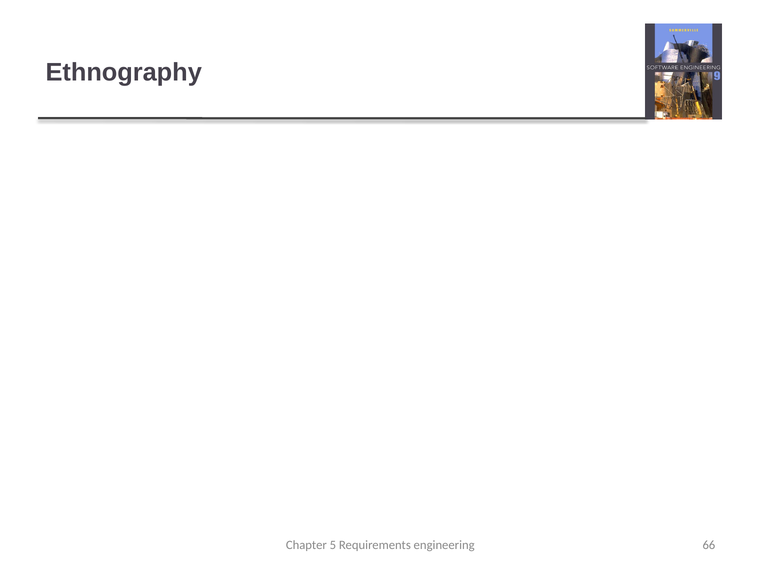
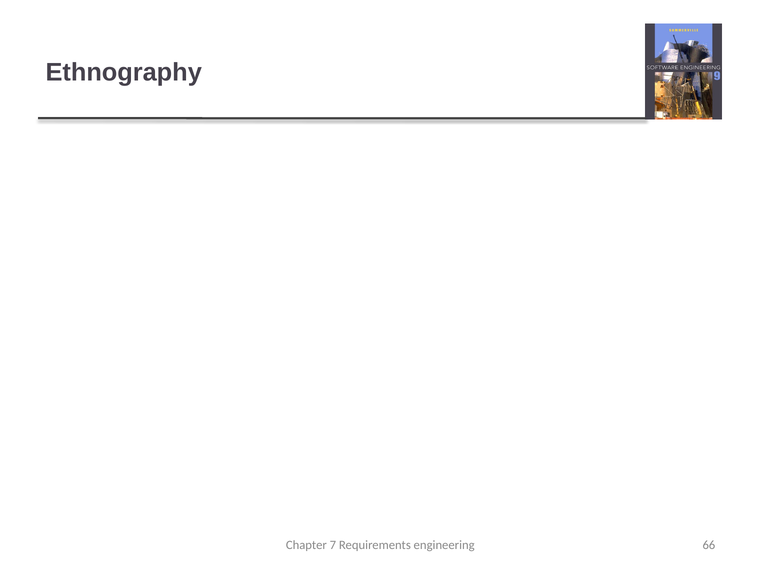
5: 5 -> 7
